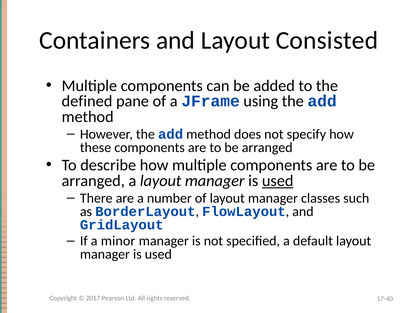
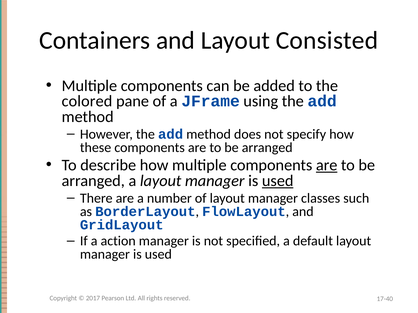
defined: defined -> colored
are at (327, 166) underline: none -> present
minor: minor -> action
